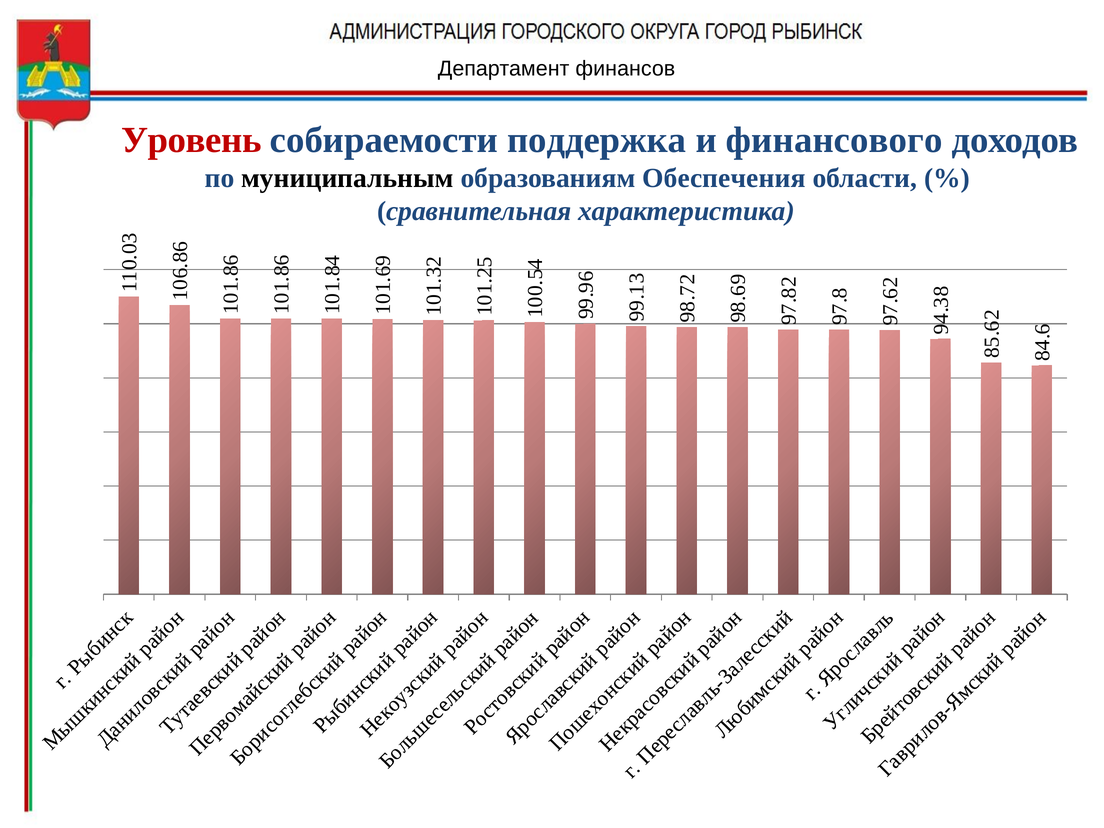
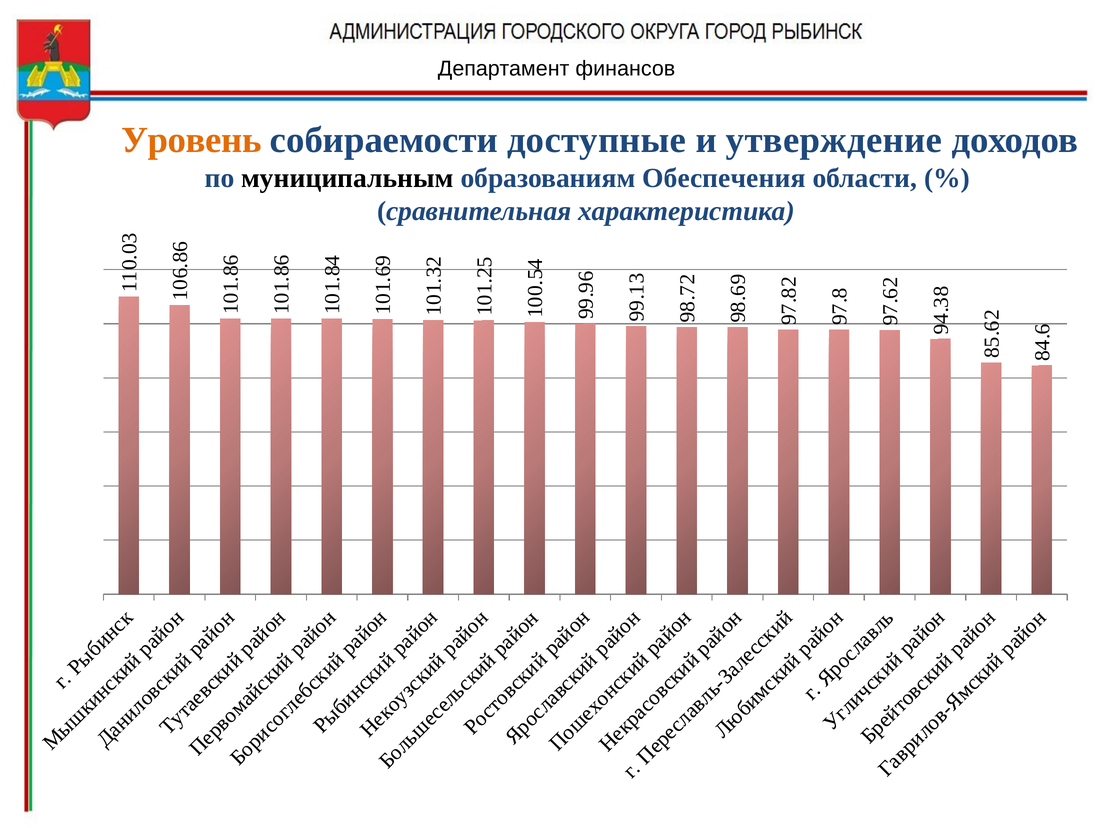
Уровень colour: red -> orange
поддержка: поддержка -> доступные
финансового: финансового -> утверждение
